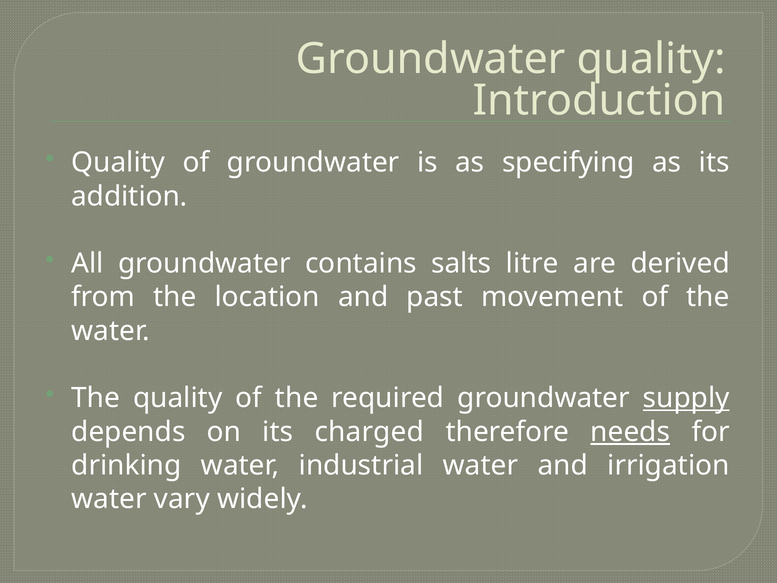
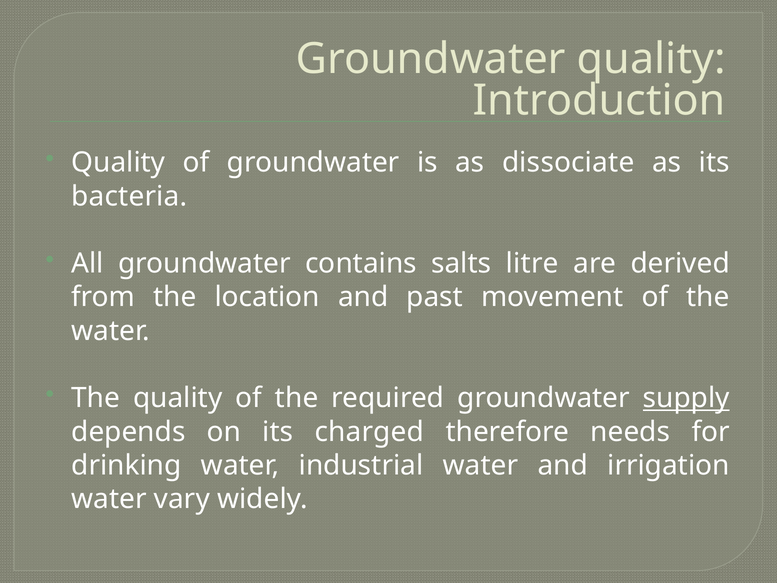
specifying: specifying -> dissociate
addition: addition -> bacteria
needs underline: present -> none
